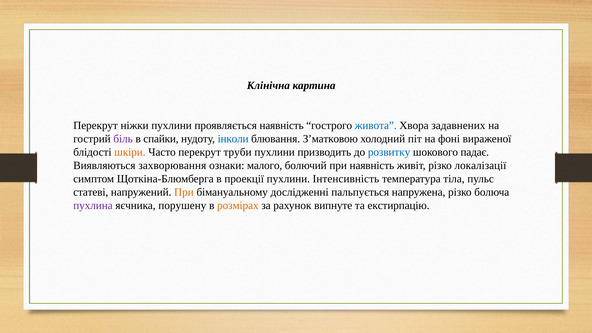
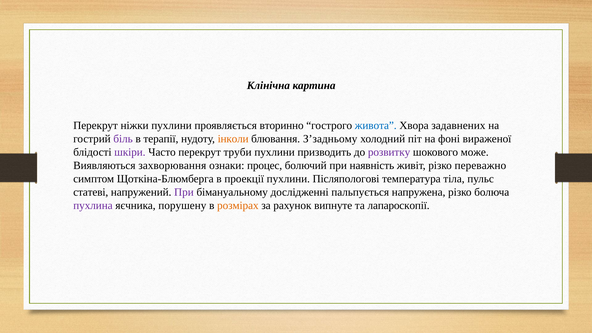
проявляється наявність: наявність -> вторинно
спайки: спайки -> терапії
інколи colour: blue -> orange
З’матковою: З’матковою -> З’задньому
шкіри colour: orange -> purple
розвитку colour: blue -> purple
падає: падає -> може
малого: малого -> процес
локалізації: локалізації -> переважно
Інтенсивність: Інтенсивність -> Післяпологові
При at (184, 192) colour: orange -> purple
екстирпацію: екстирпацію -> лапароскопії
